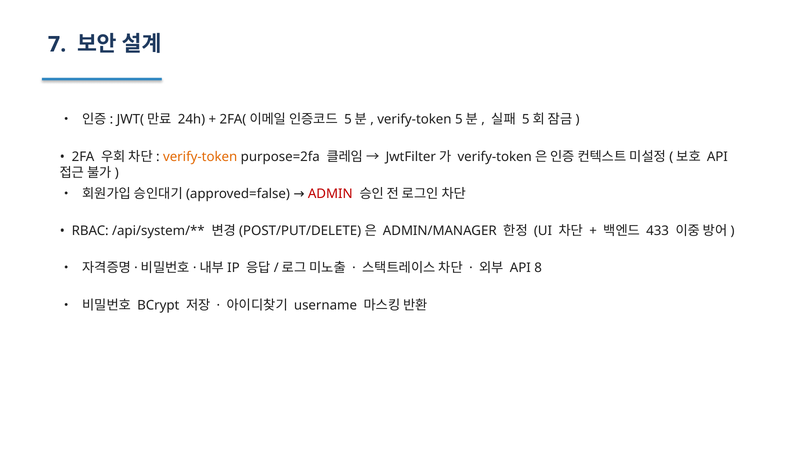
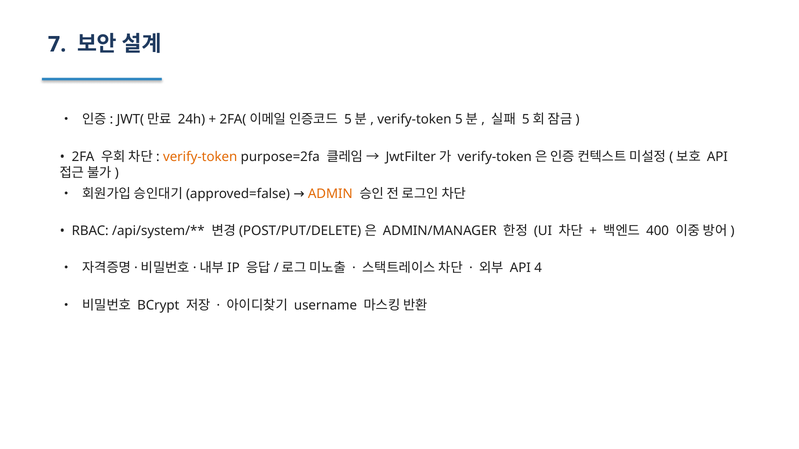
ADMIN colour: red -> orange
433: 433 -> 400
8: 8 -> 4
